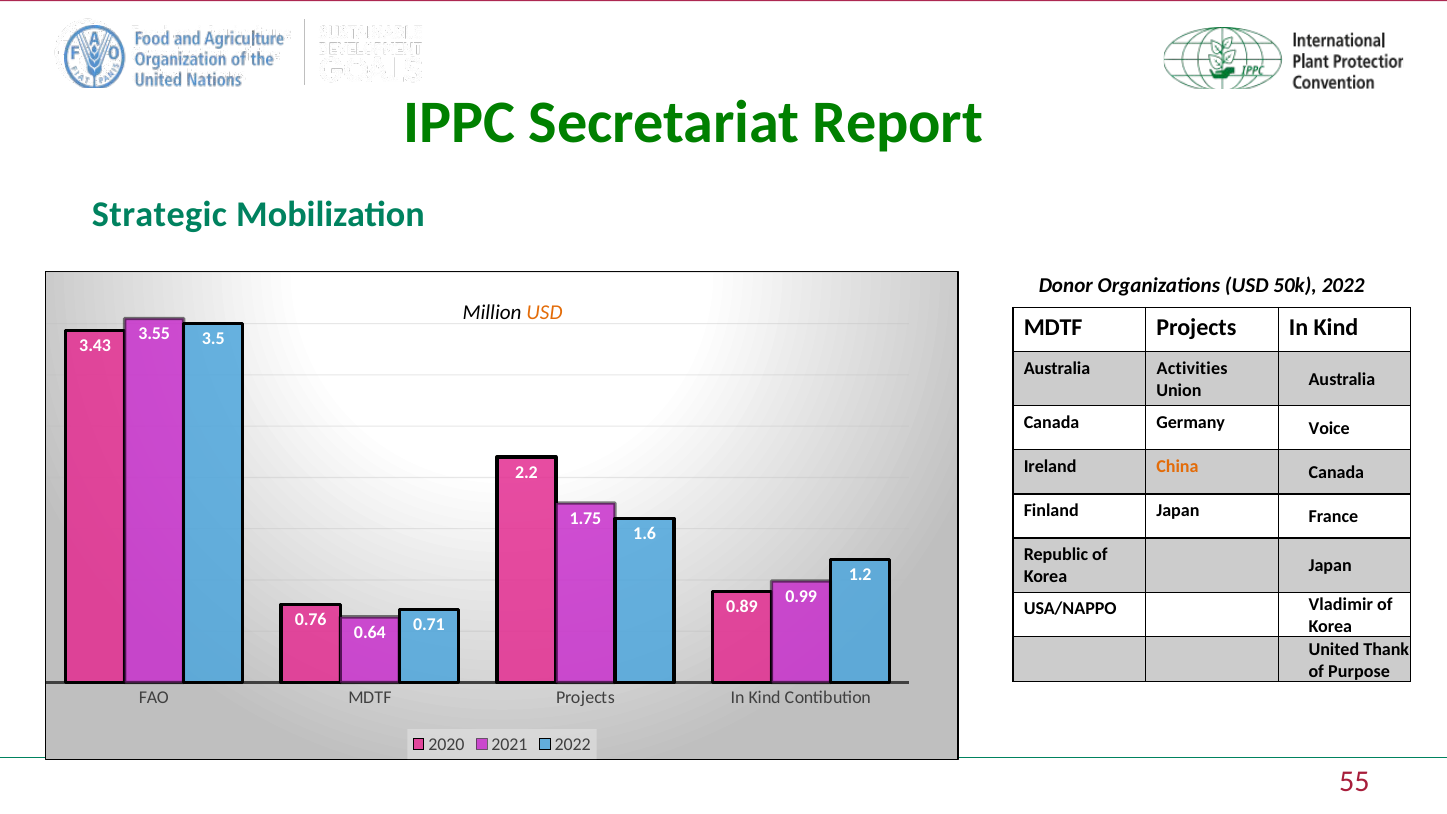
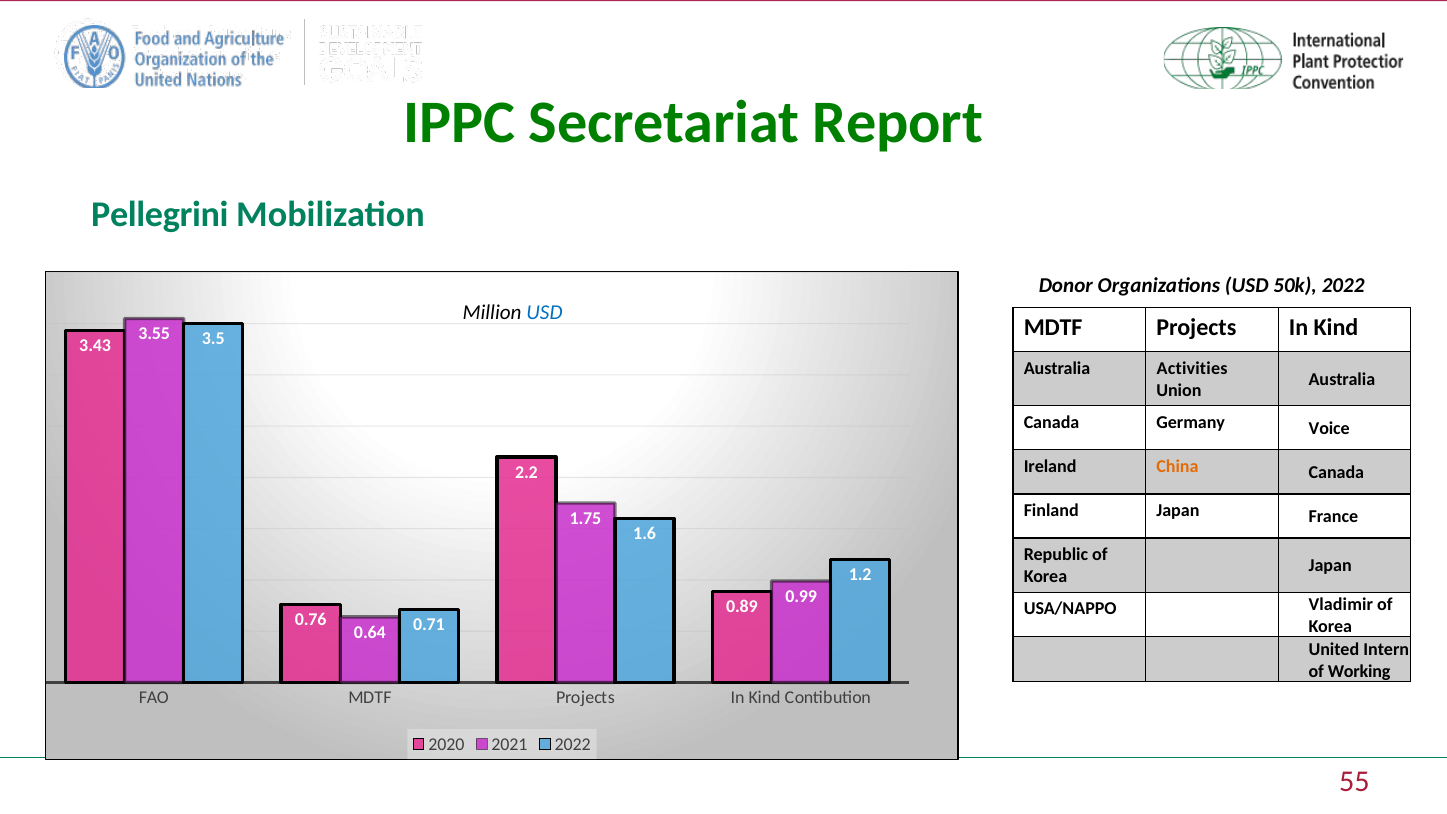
Strategic: Strategic -> Pellegrini
USD at (544, 313) colour: orange -> blue
Thank: Thank -> Intern
Purpose: Purpose -> Working
